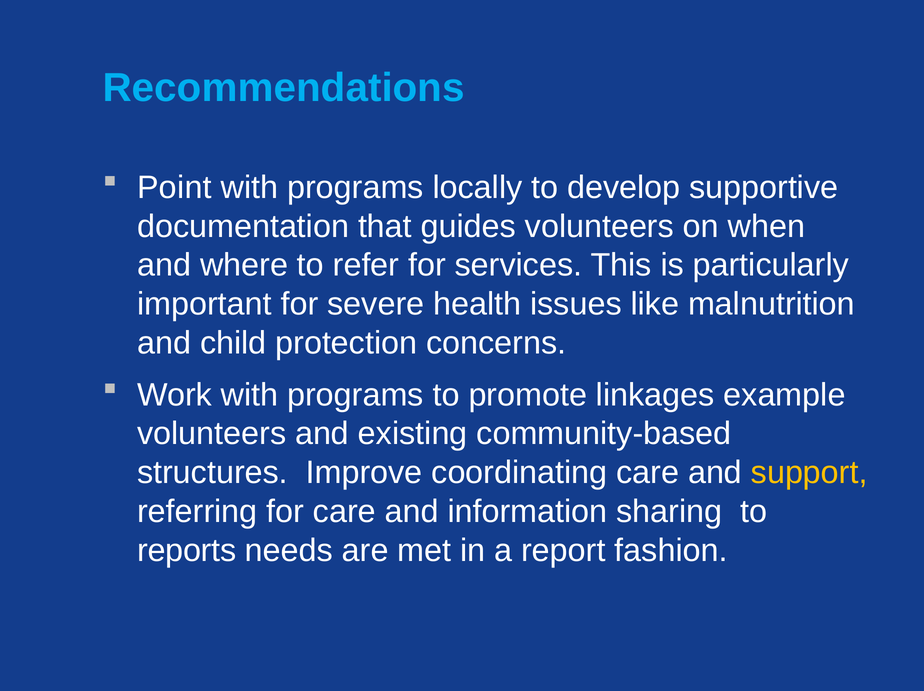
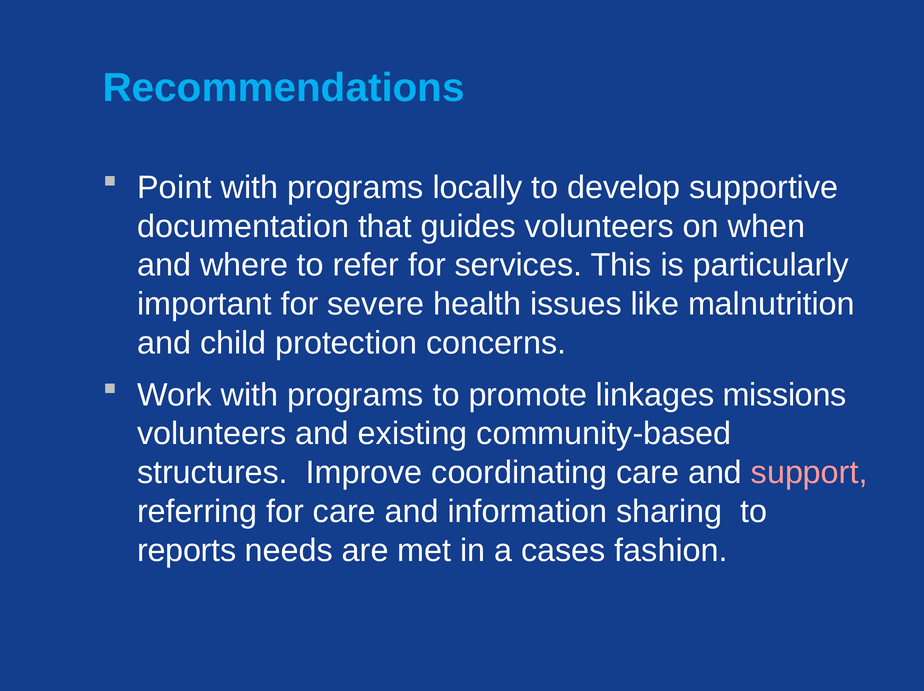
example: example -> missions
support colour: yellow -> pink
report: report -> cases
